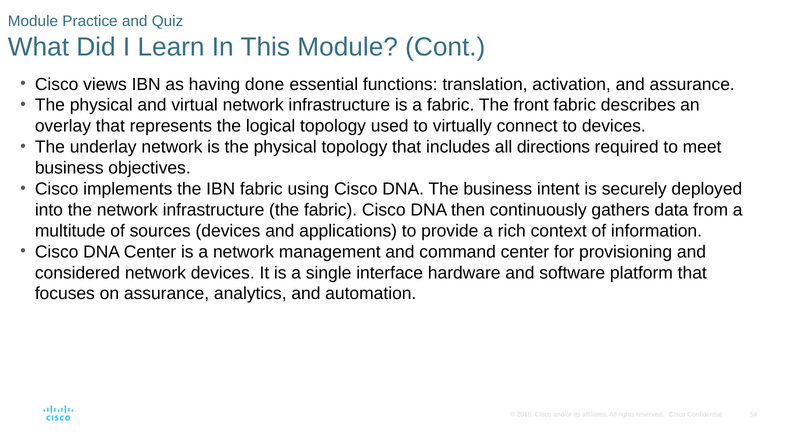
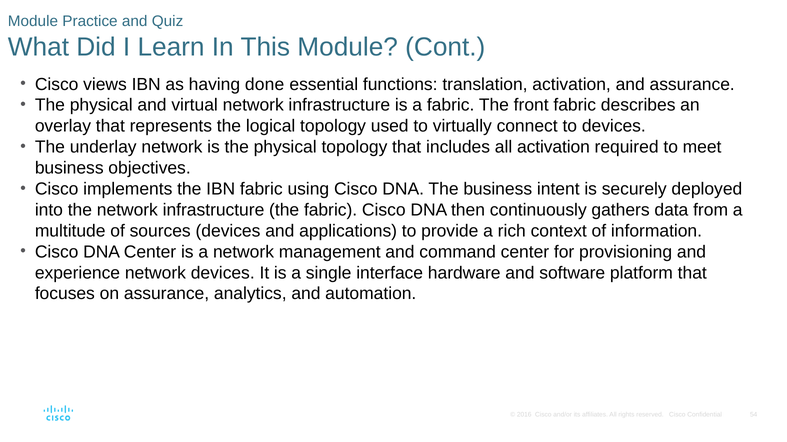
all directions: directions -> activation
considered: considered -> experience
